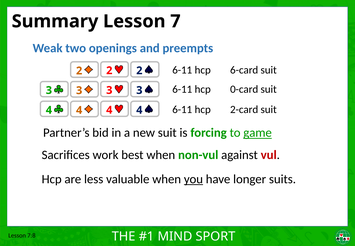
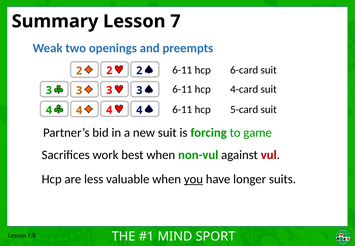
0-card: 0-card -> 4-card
2-card: 2-card -> 5-card
game underline: present -> none
